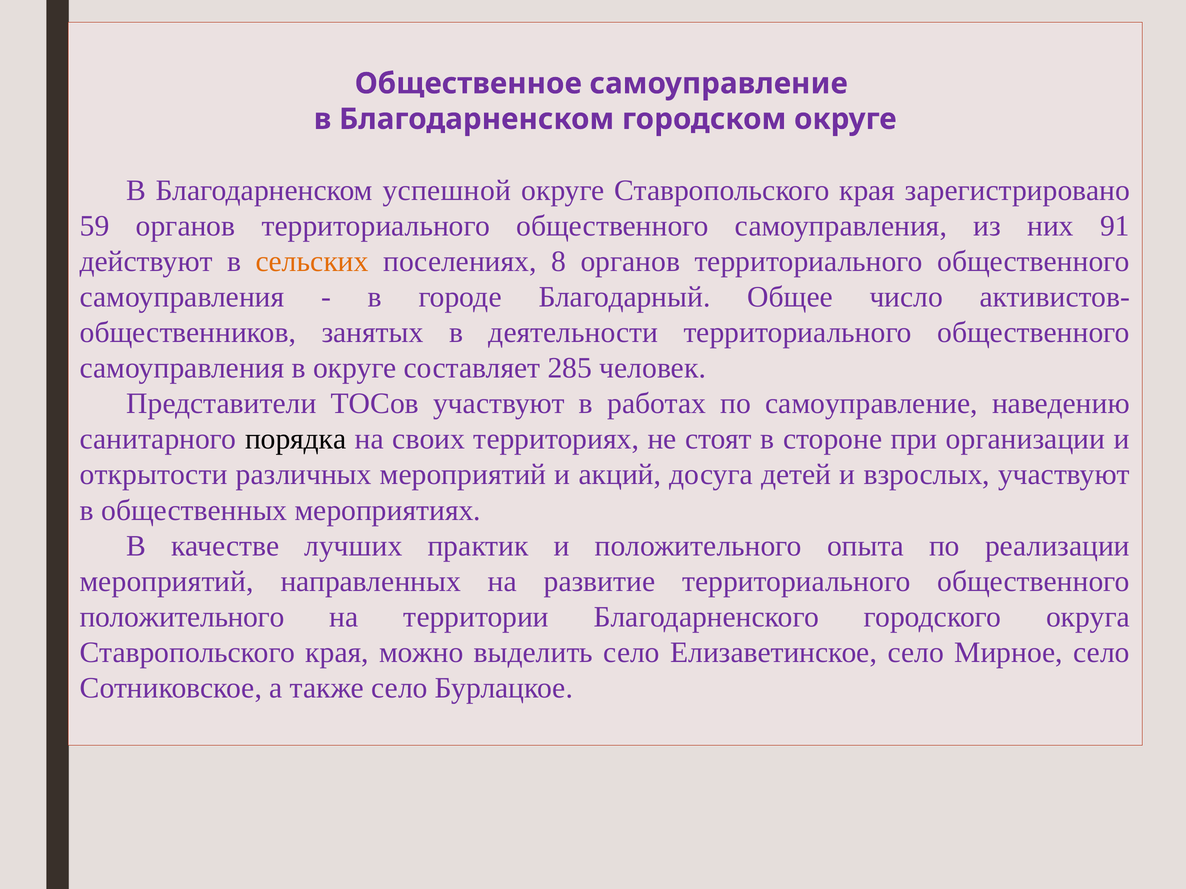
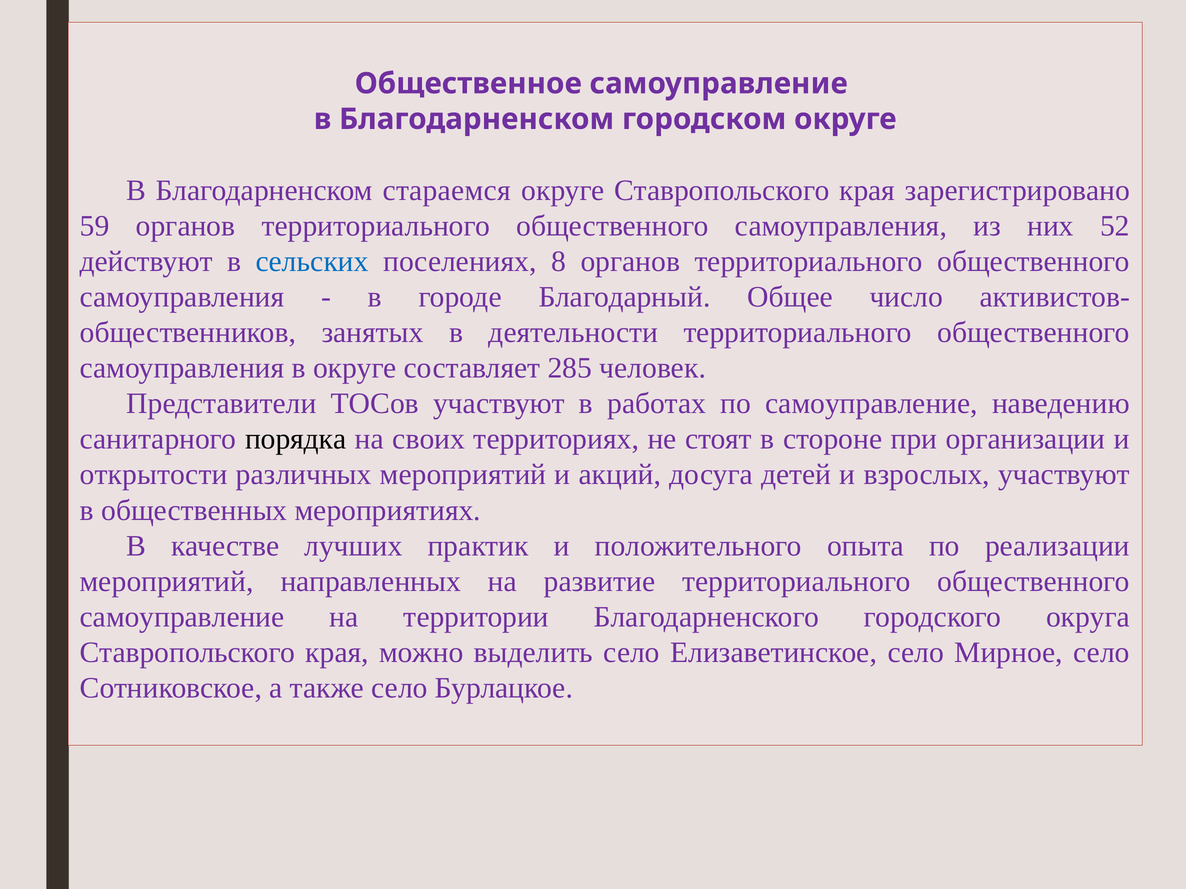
успешной: успешной -> стараемся
91: 91 -> 52
сельских colour: orange -> blue
положительного at (182, 617): положительного -> самоуправление
